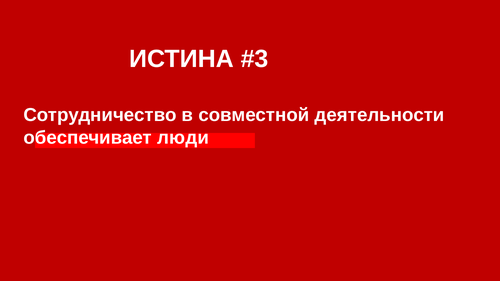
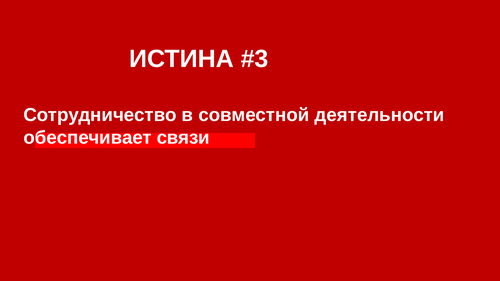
люди: люди -> связи
